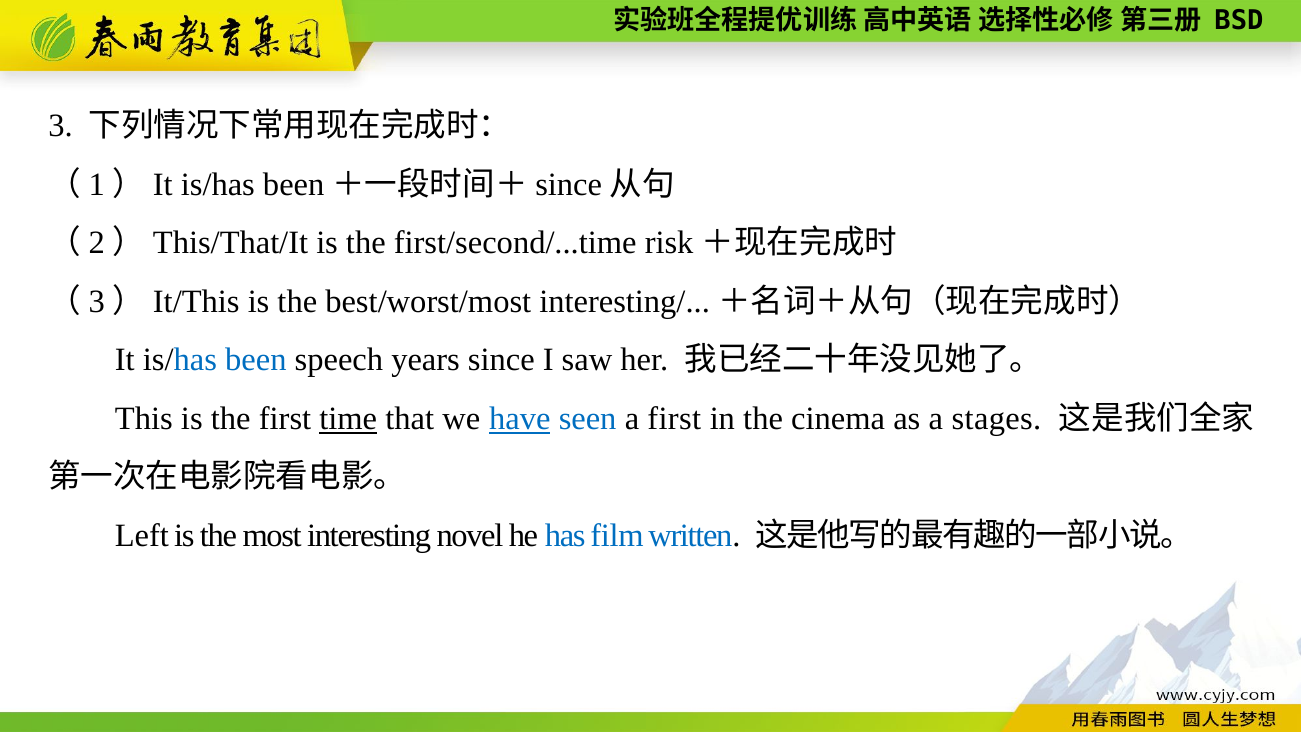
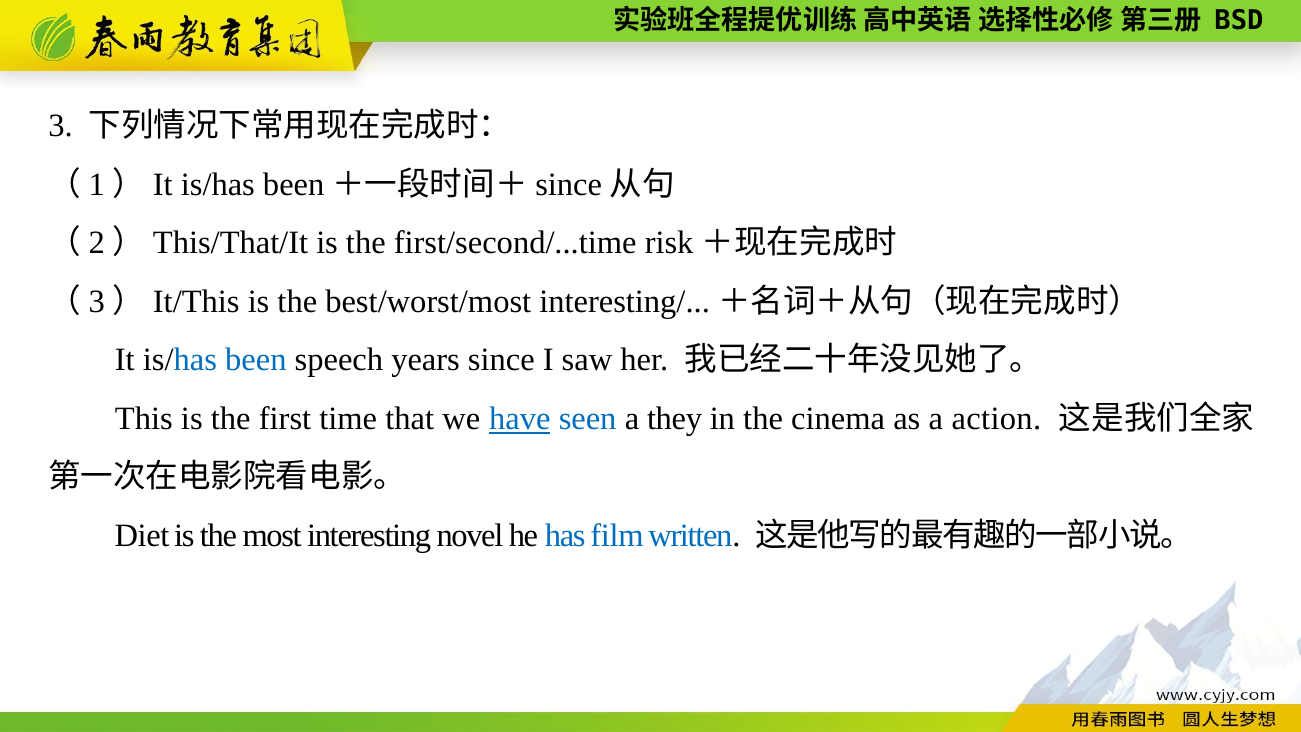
time underline: present -> none
a first: first -> they
stages: stages -> action
Left: Left -> Diet
